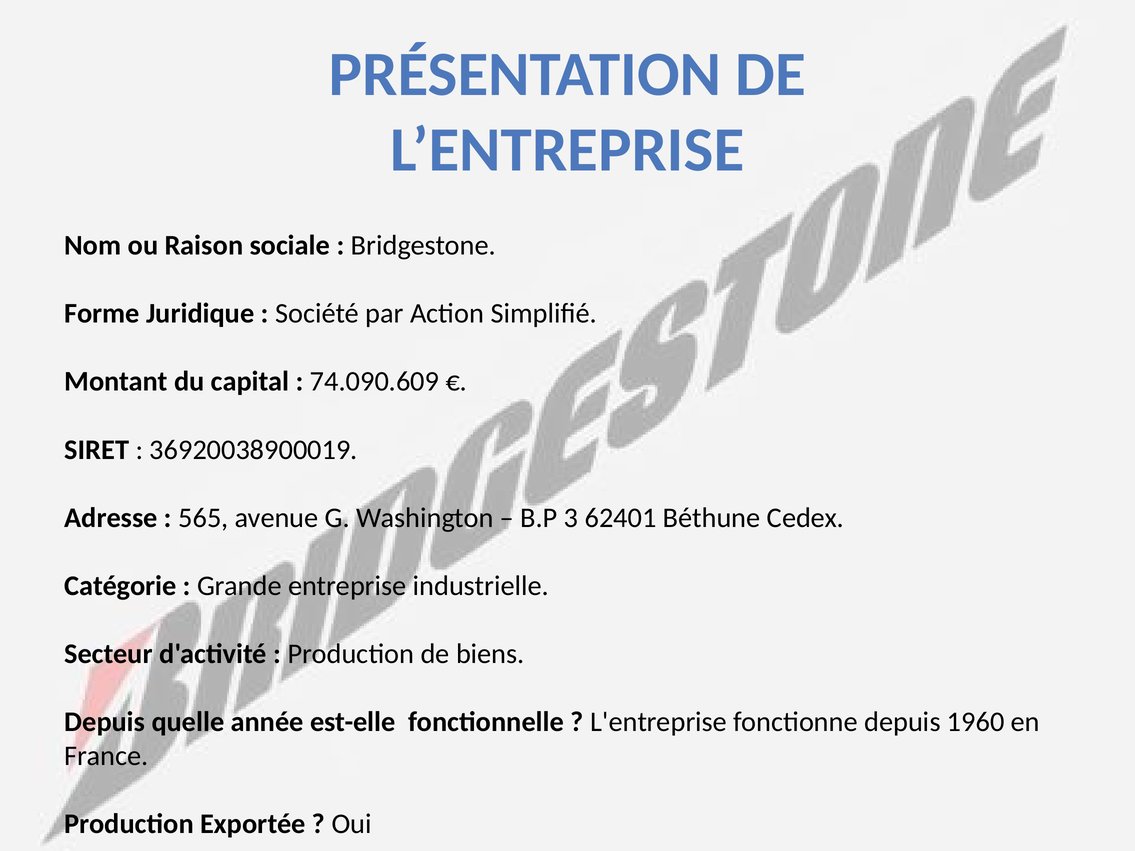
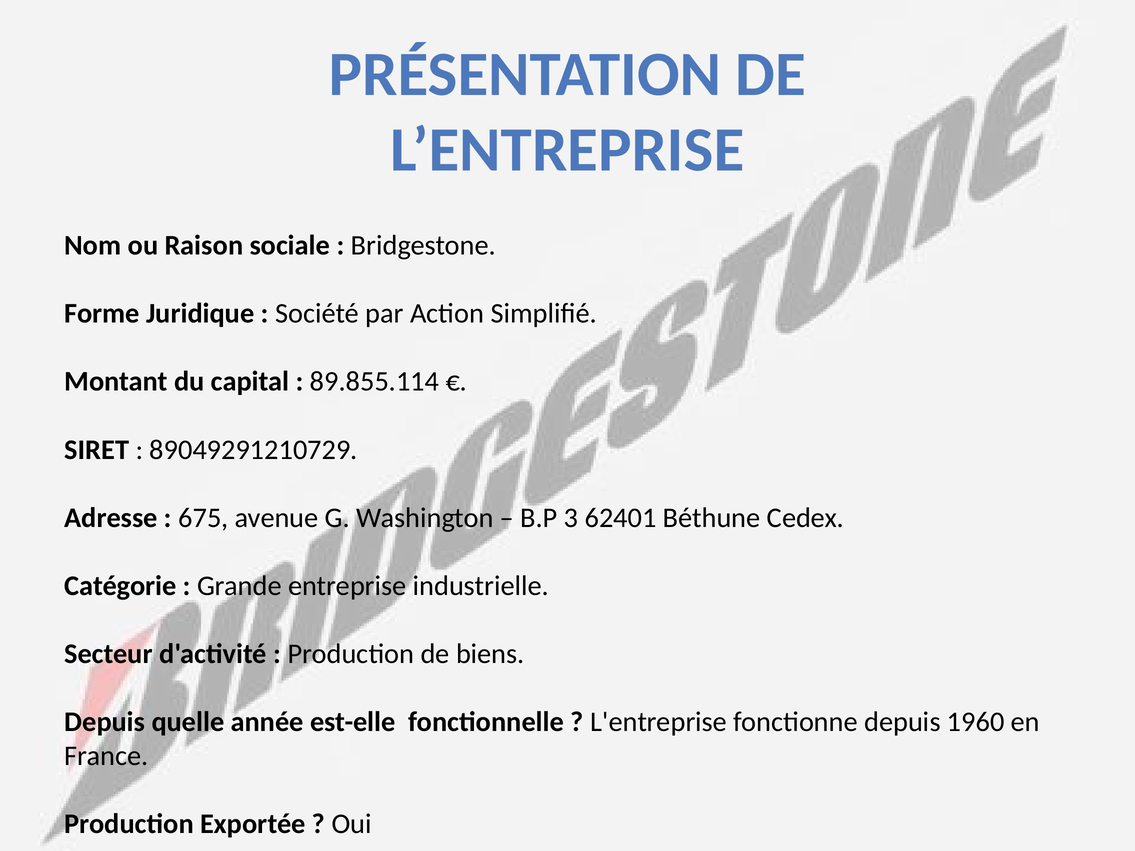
74.090.609: 74.090.609 -> 89.855.114
36920038900019: 36920038900019 -> 89049291210729
565: 565 -> 675
